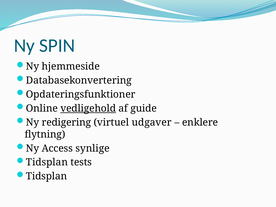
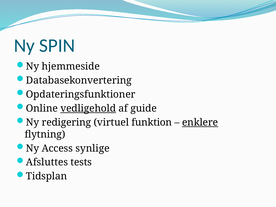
udgaver: udgaver -> funktion
enklere underline: none -> present
Tidsplan at (47, 162): Tidsplan -> Afsluttes
